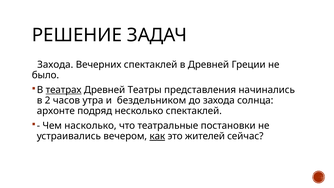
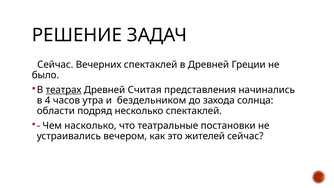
Захода at (55, 65): Захода -> Сейчас
Театры: Театры -> Считая
2: 2 -> 4
архонте: архонте -> области
как underline: present -> none
